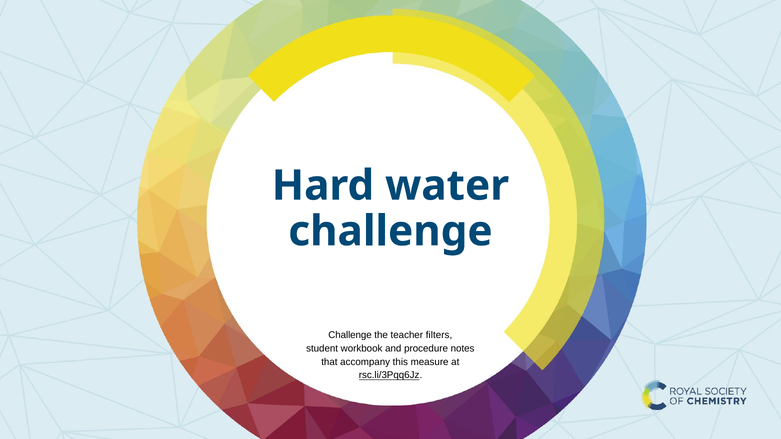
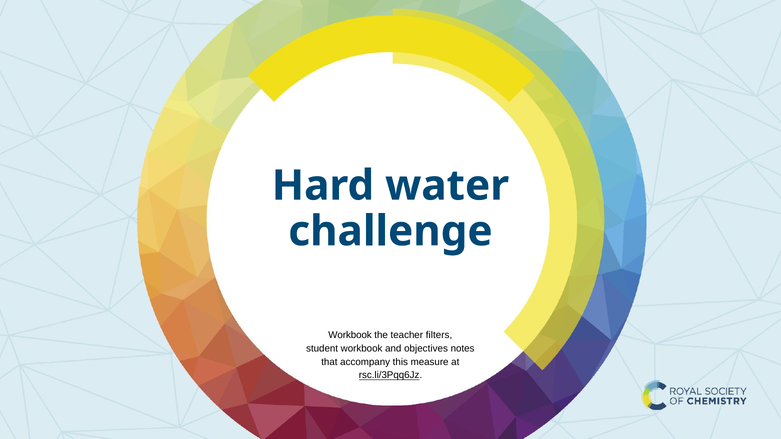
Challenge at (350, 335): Challenge -> Workbook
procedure: procedure -> objectives
